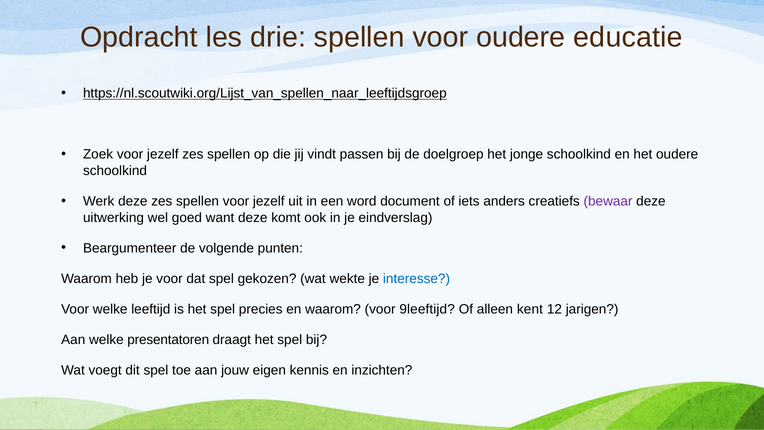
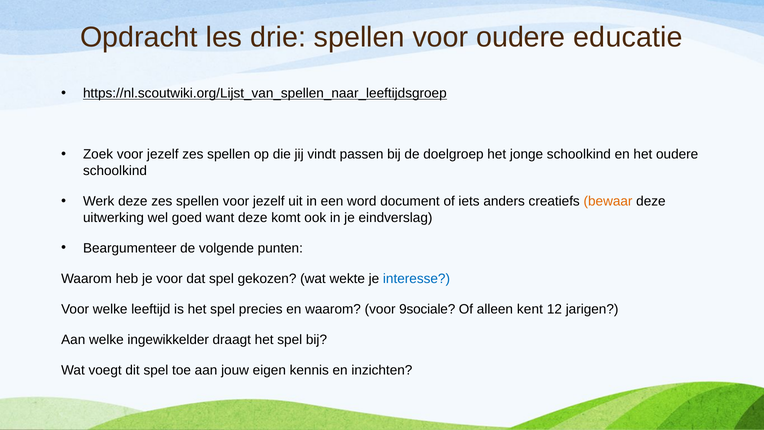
bewaar colour: purple -> orange
9leeftijd: 9leeftijd -> 9sociale
presentatoren: presentatoren -> ingewikkelder
